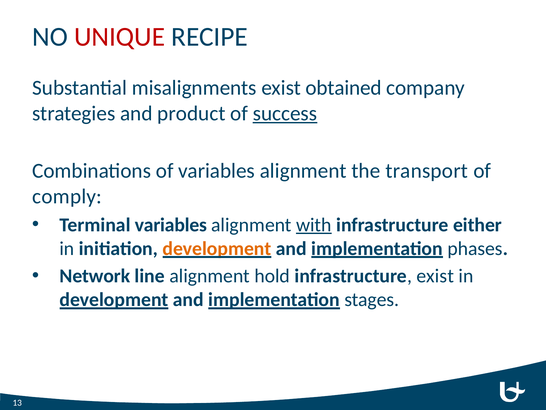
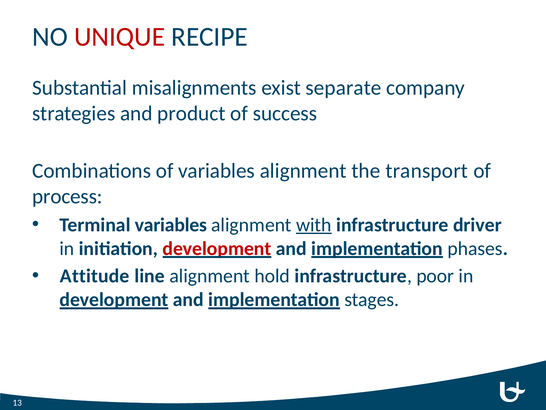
obtained: obtained -> separate
success underline: present -> none
comply: comply -> process
either: either -> driver
development at (217, 248) colour: orange -> red
Network: Network -> Attitude
infrastructure exist: exist -> poor
